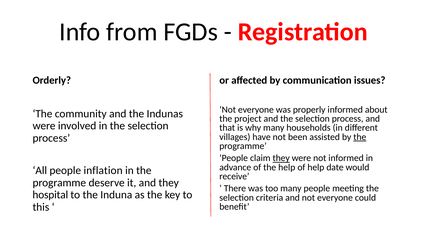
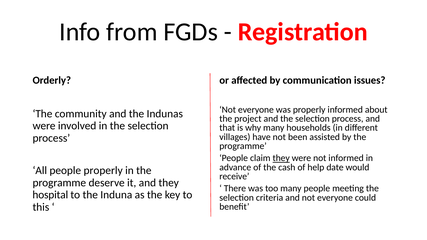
the at (360, 137) underline: present -> none
the help: help -> cash
people inflation: inflation -> properly
